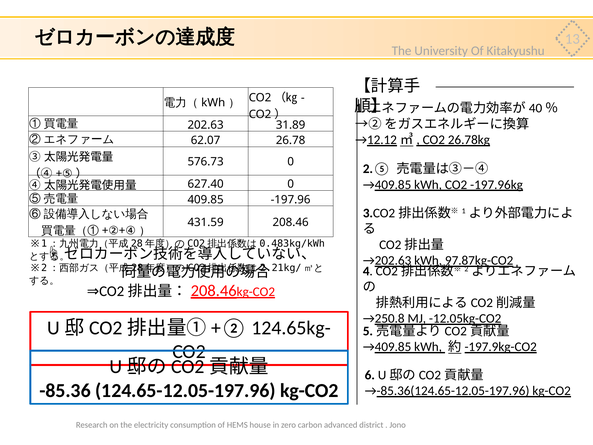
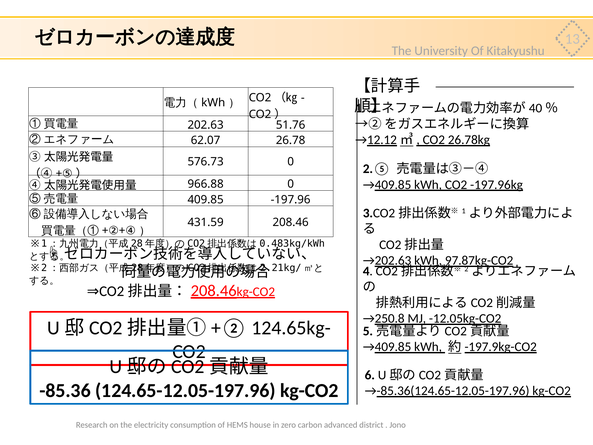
31.89: 31.89 -> 51.76
627.40: 627.40 -> 966.88
